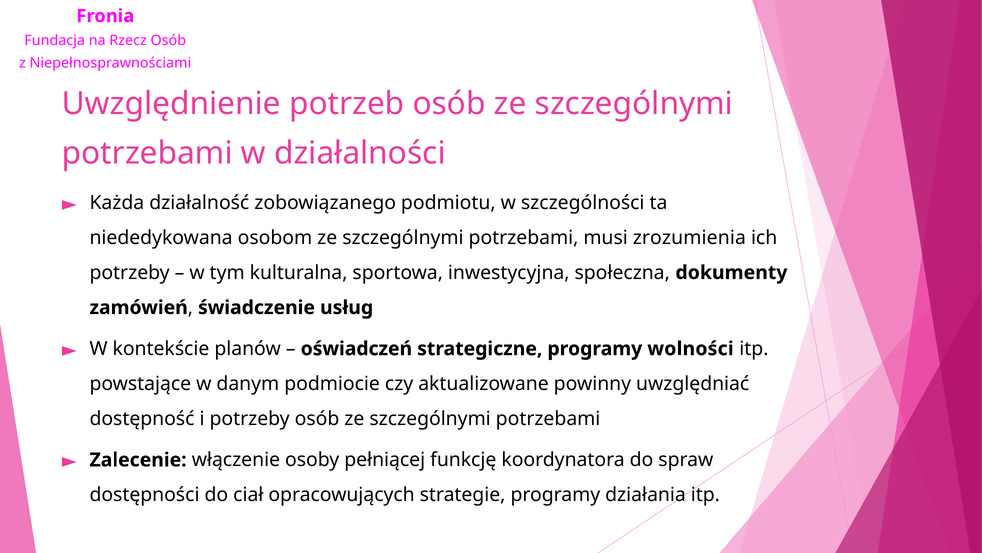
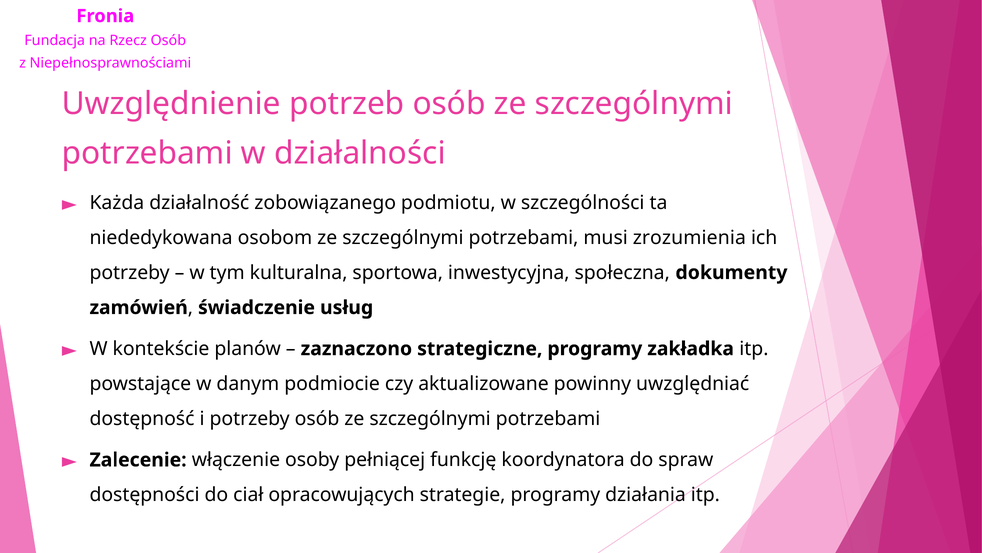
oświadczeń: oświadczeń -> zaznaczono
wolności: wolności -> zakładka
